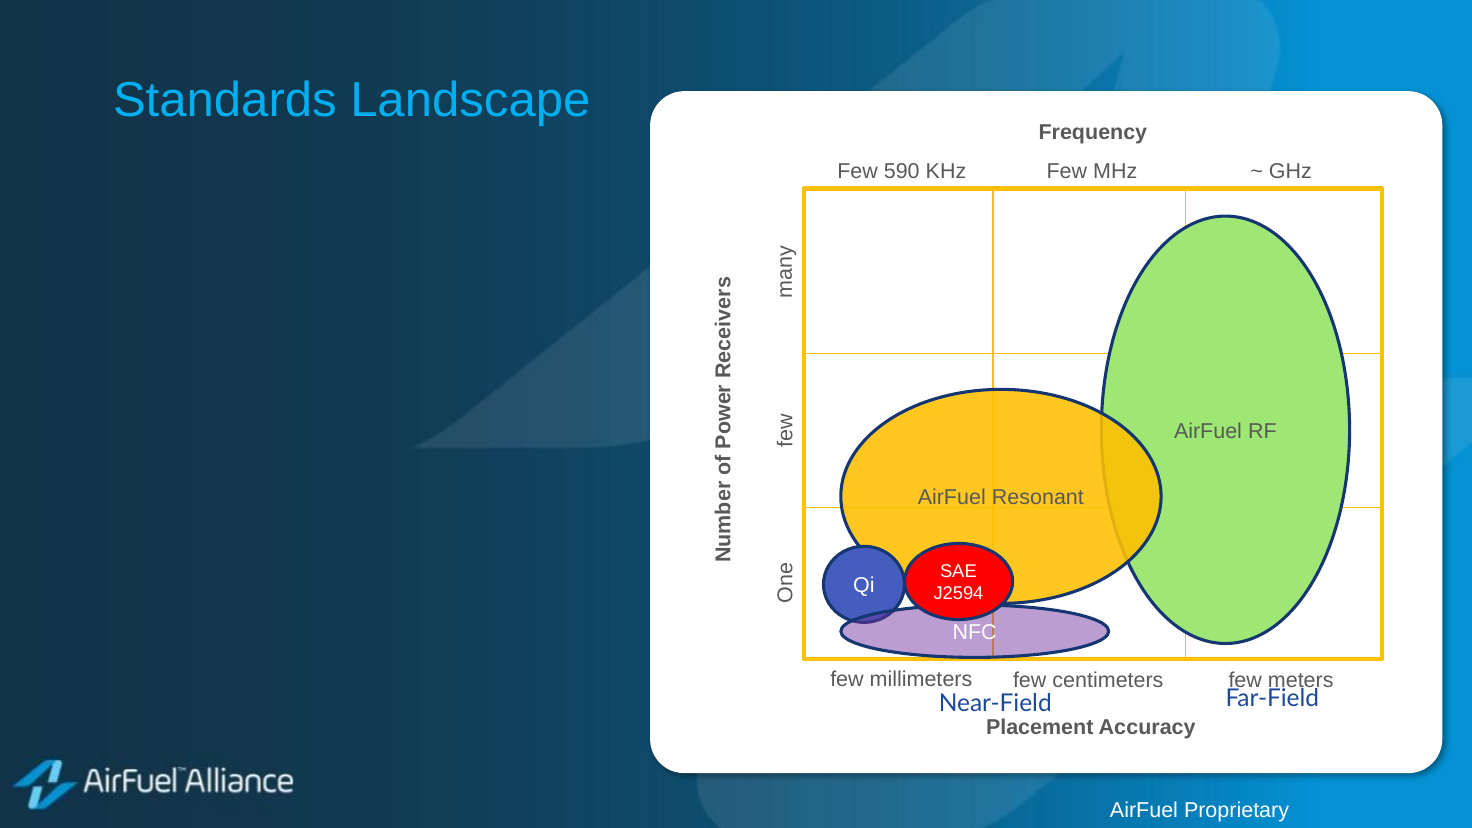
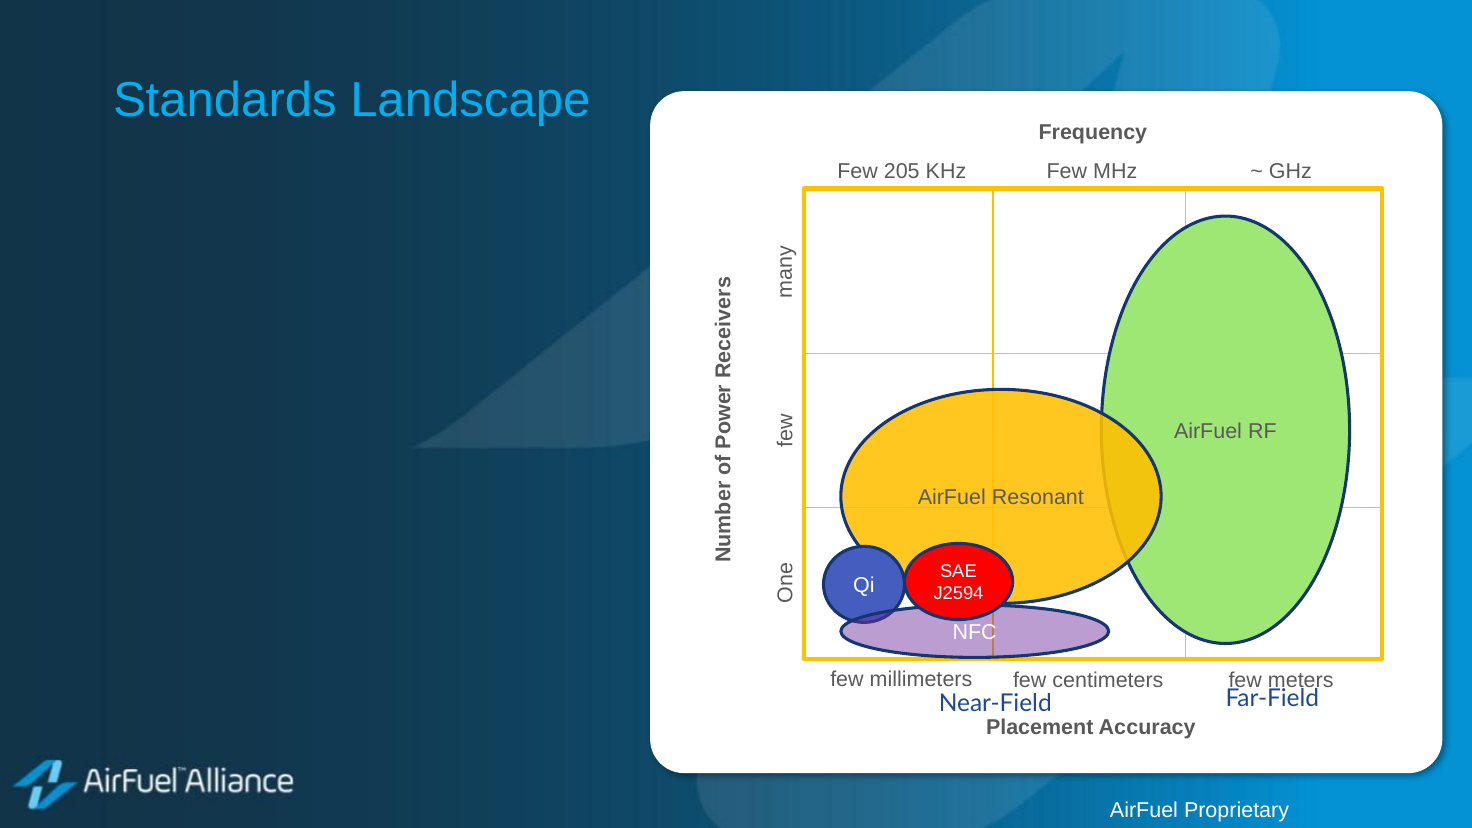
590: 590 -> 205
